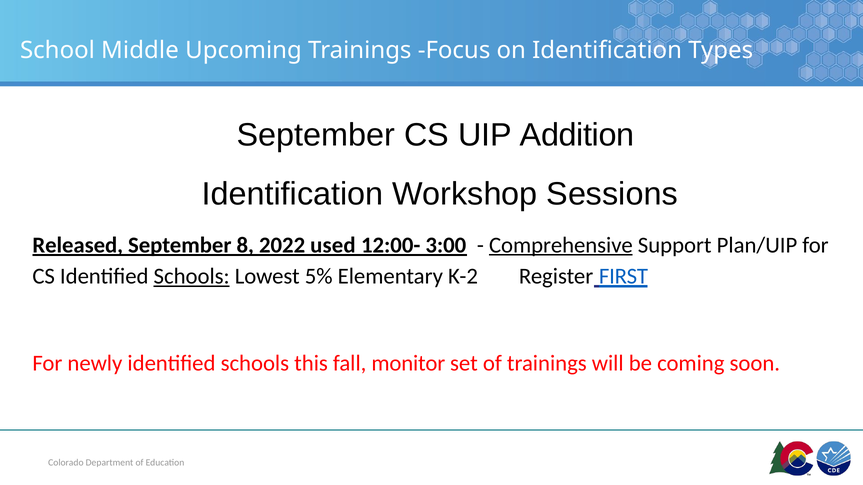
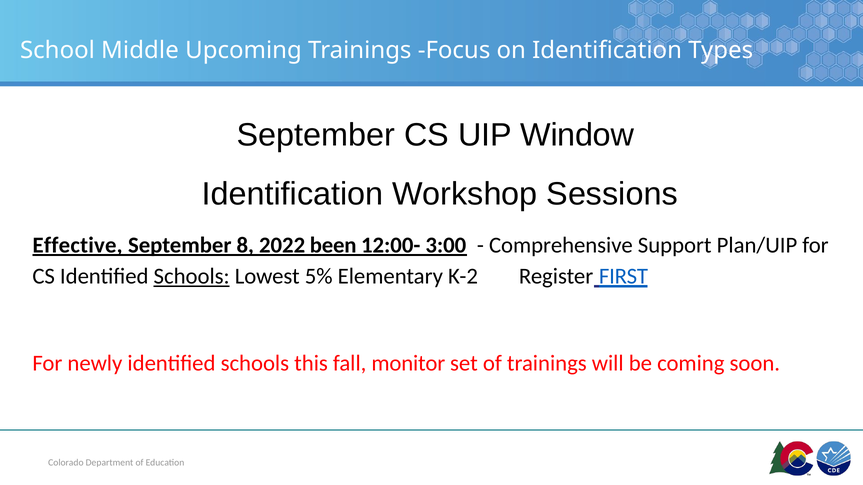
Addition: Addition -> Window
Released: Released -> Effective
used: used -> been
Comprehensive underline: present -> none
